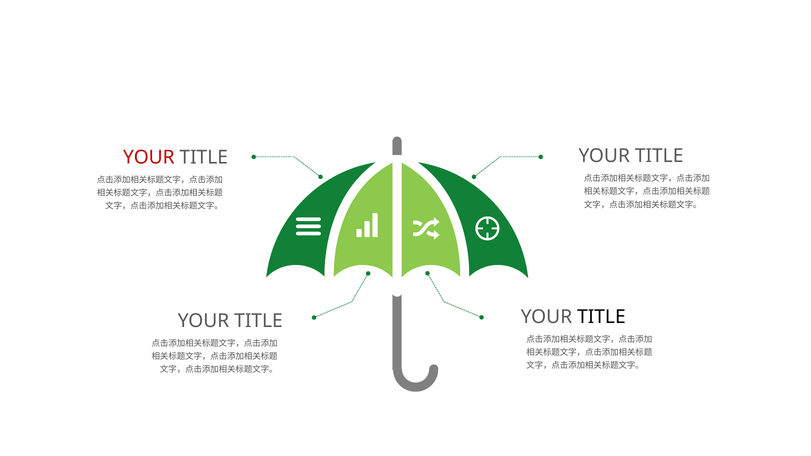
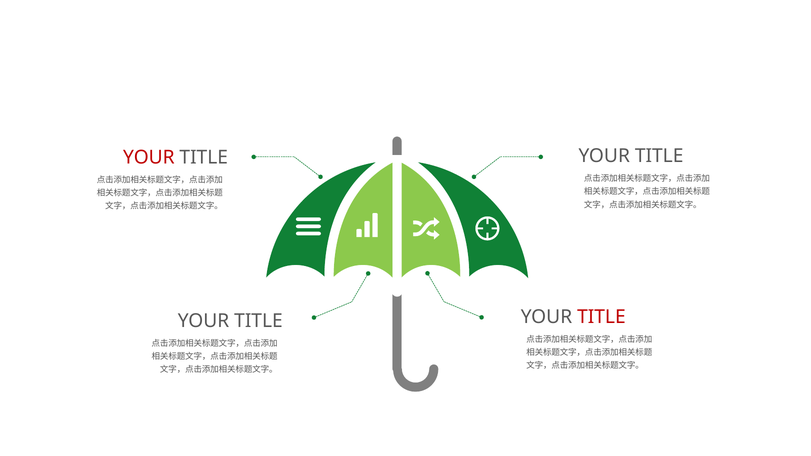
TITLE at (601, 317) colour: black -> red
